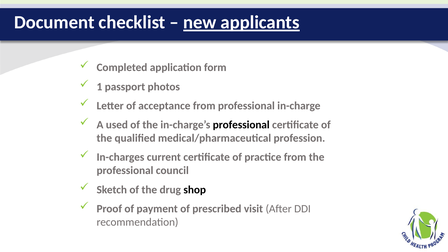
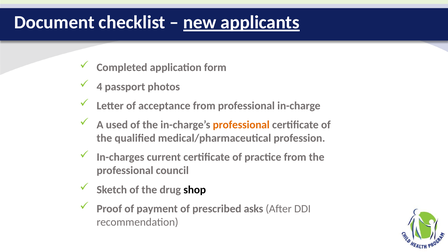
1: 1 -> 4
professional at (241, 125) colour: black -> orange
visit: visit -> asks
